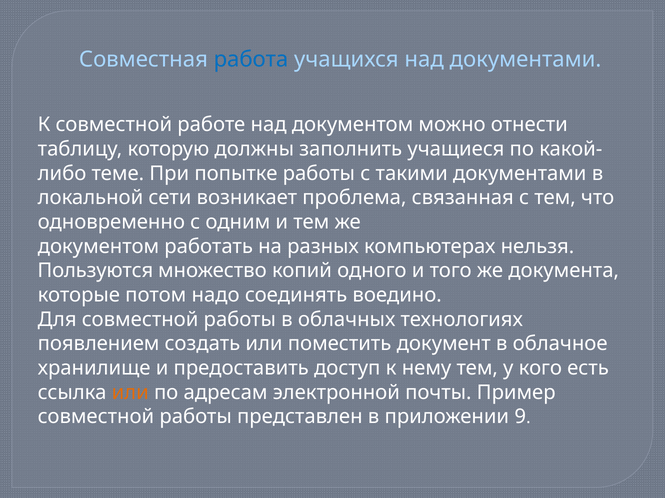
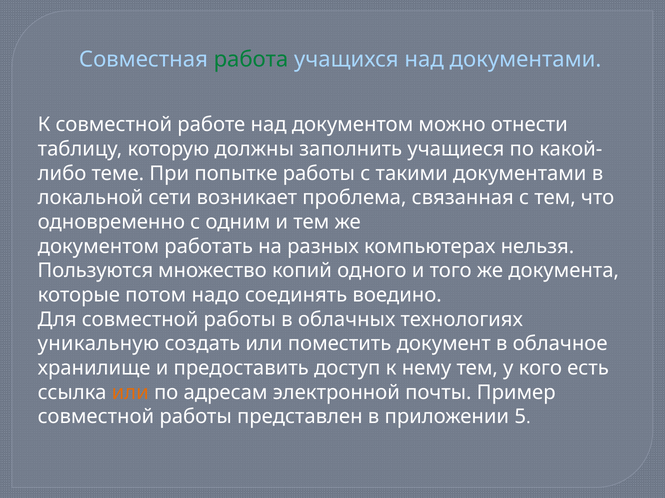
работа colour: blue -> green
появлением: появлением -> уникальную
9: 9 -> 5
